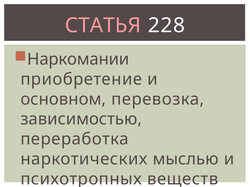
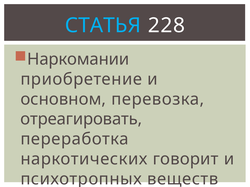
СТАТЬЯ colour: pink -> light blue
зависимостью: зависимостью -> отреагировать
мыслью: мыслью -> говорит
